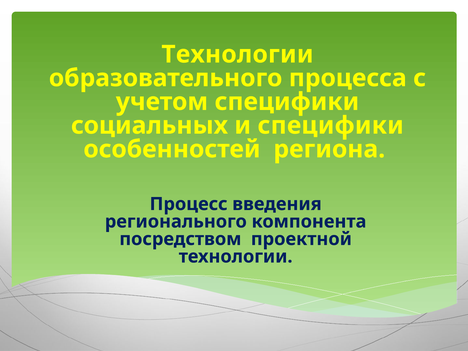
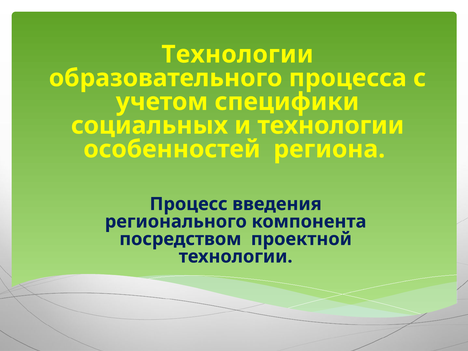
и специфики: специфики -> технологии
